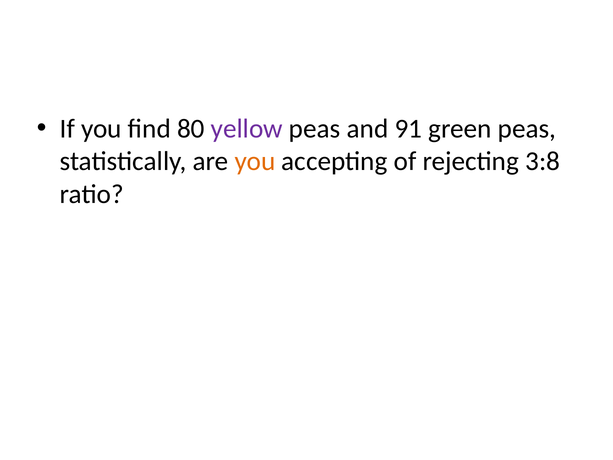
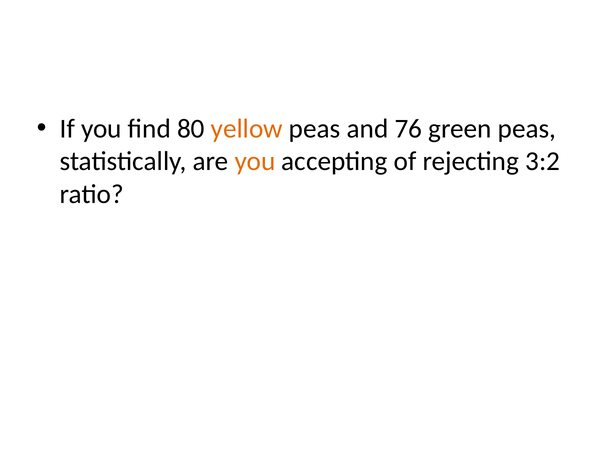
yellow colour: purple -> orange
91: 91 -> 76
3:8: 3:8 -> 3:2
